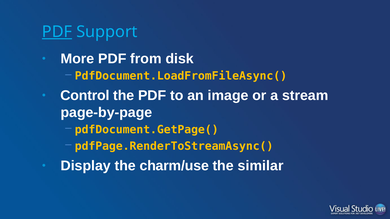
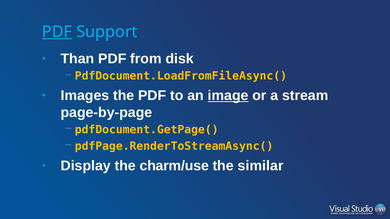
More: More -> Than
Control: Control -> Images
image underline: none -> present
